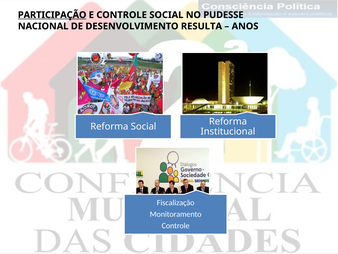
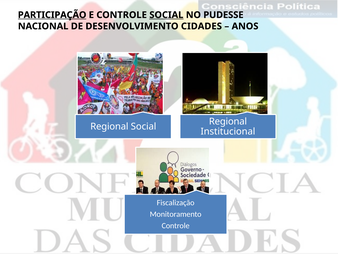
SOCIAL at (166, 15) underline: none -> present
RESULTA: RESULTA -> CIDADES
Reforma at (228, 121): Reforma -> Regional
Reforma at (109, 126): Reforma -> Regional
